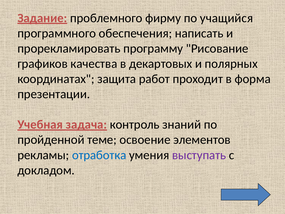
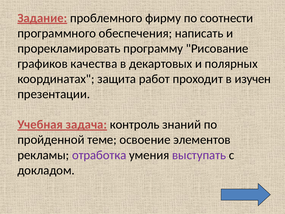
учащийся: учащийся -> соотнести
форма: форма -> изучен
отработка colour: blue -> purple
